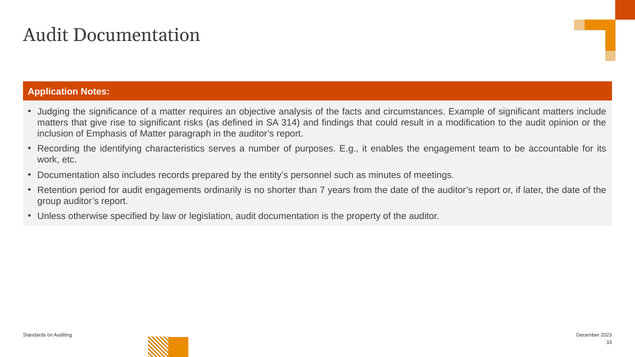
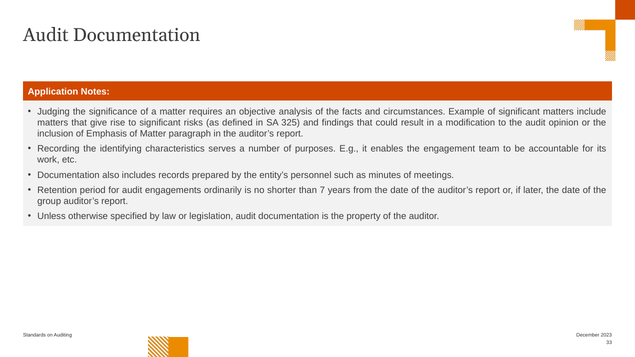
314: 314 -> 325
